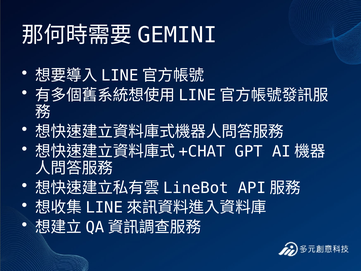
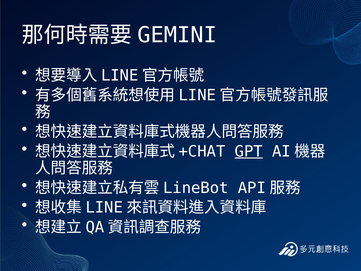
GPT underline: none -> present
